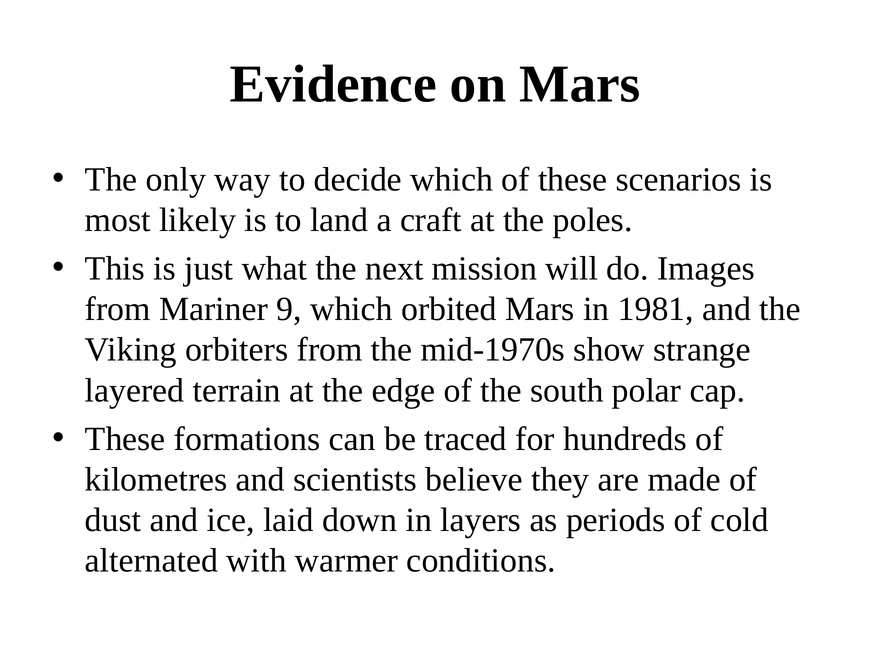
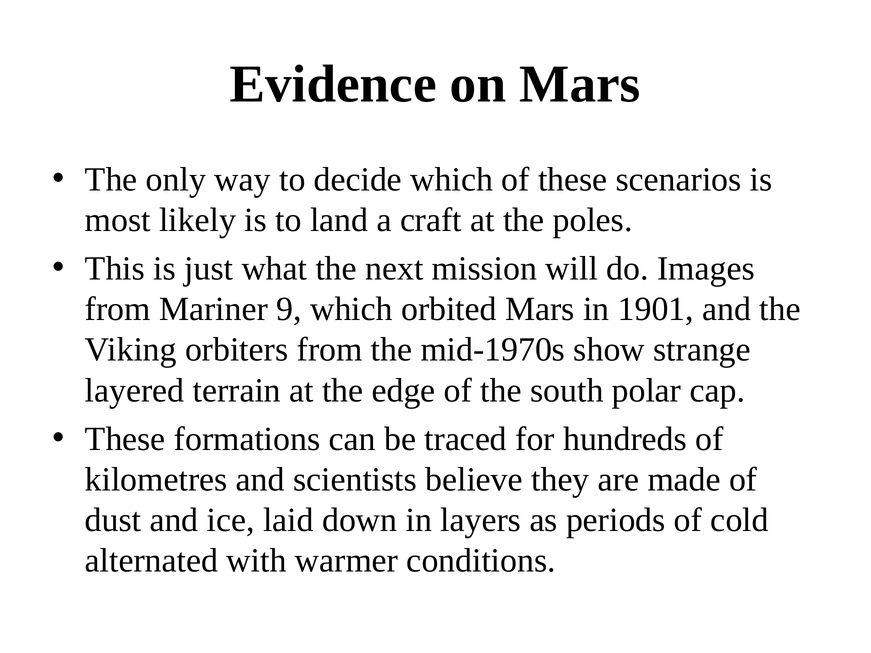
1981: 1981 -> 1901
